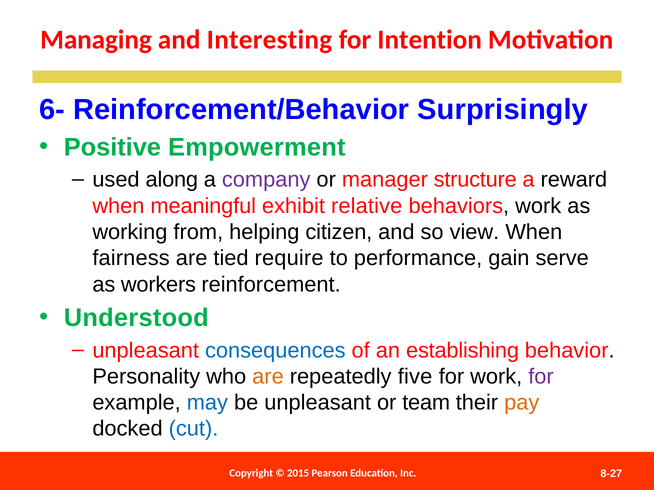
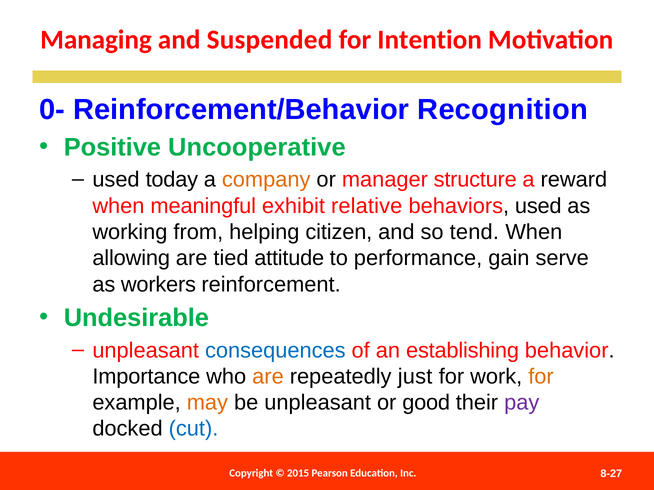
Interesting: Interesting -> Suspended
6-: 6- -> 0-
Surprisingly: Surprisingly -> Recognition
Empowerment: Empowerment -> Uncooperative
along: along -> today
company colour: purple -> orange
behaviors work: work -> used
view: view -> tend
fairness: fairness -> allowing
require: require -> attitude
Understood: Understood -> Undesirable
Personality: Personality -> Importance
five: five -> just
for at (541, 377) colour: purple -> orange
may colour: blue -> orange
team: team -> good
pay colour: orange -> purple
